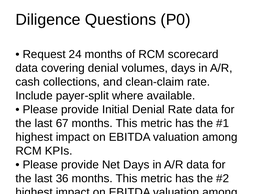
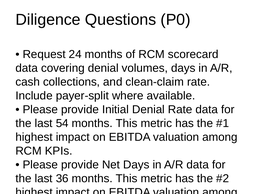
67: 67 -> 54
